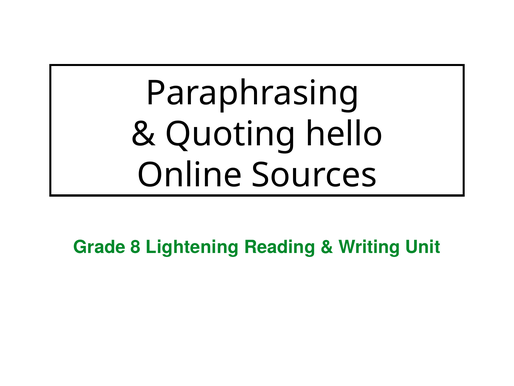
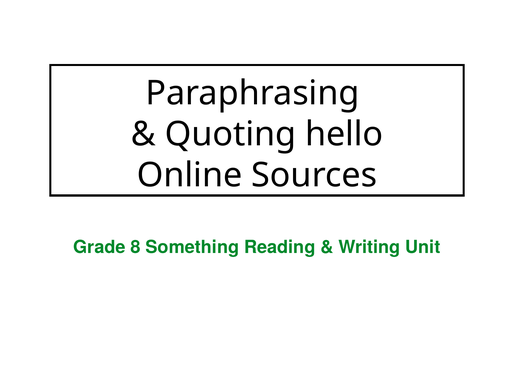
Lightening: Lightening -> Something
